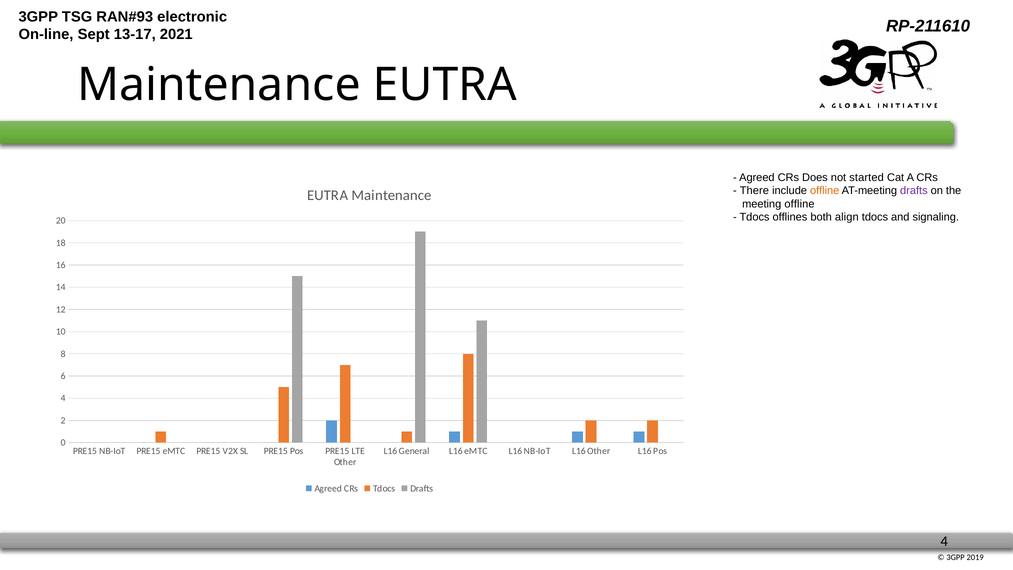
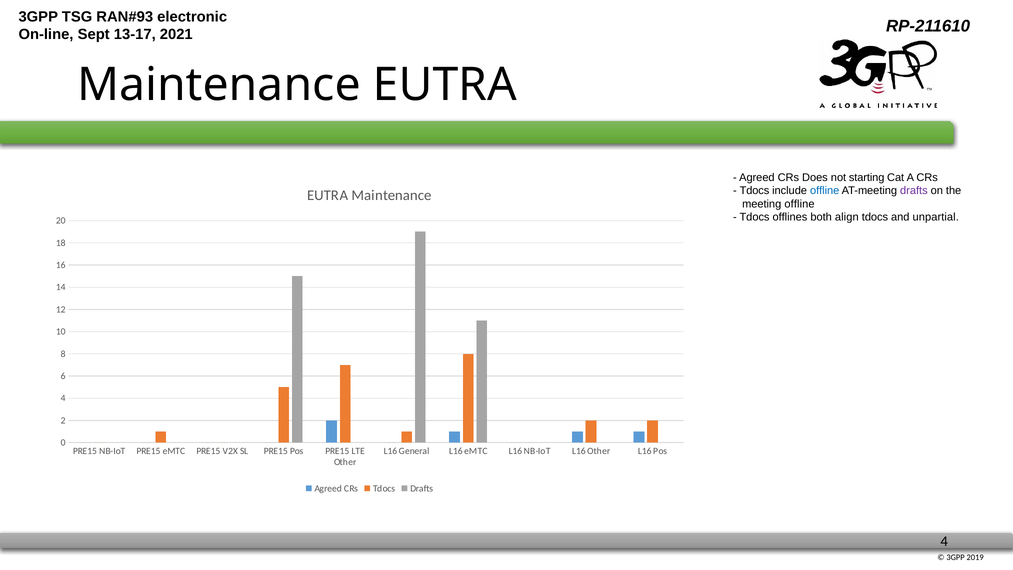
started: started -> starting
There at (754, 191): There -> Tdocs
offline at (825, 191) colour: orange -> blue
signaling: signaling -> unpartial
